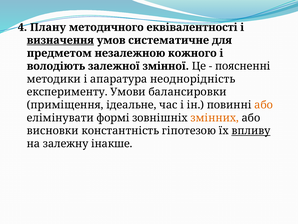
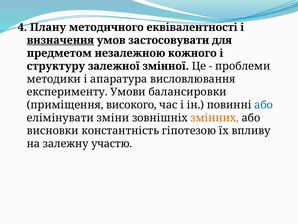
систематичне: систематичне -> застосовувати
володіють: володіють -> структуру
поясненні: поясненні -> проблеми
неоднорідність: неоднорідність -> висловлювання
ідеальне: ідеальне -> високого
або at (264, 105) colour: orange -> blue
формі: формі -> зміни
впливу underline: present -> none
інакше: інакше -> участю
